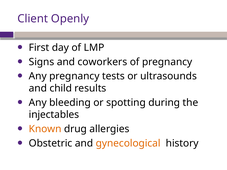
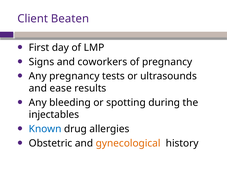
Openly: Openly -> Beaten
child: child -> ease
Known colour: orange -> blue
